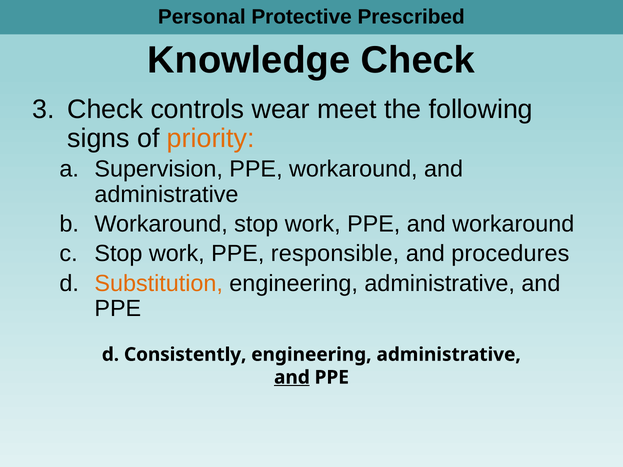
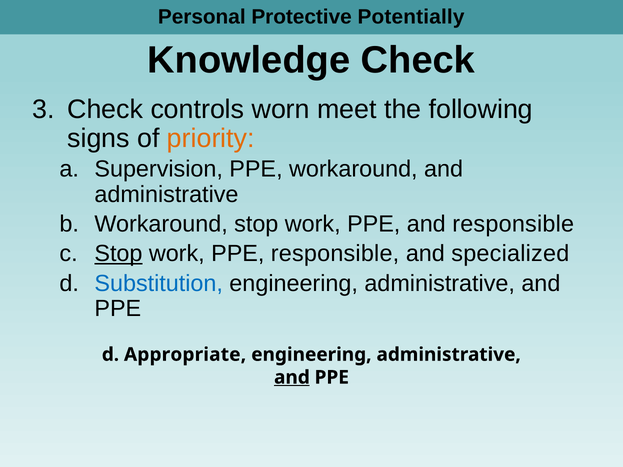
Prescribed: Prescribed -> Potentially
wear: wear -> worn
and workaround: workaround -> responsible
Stop at (118, 254) underline: none -> present
procedures: procedures -> specialized
Substitution colour: orange -> blue
Consistently: Consistently -> Appropriate
